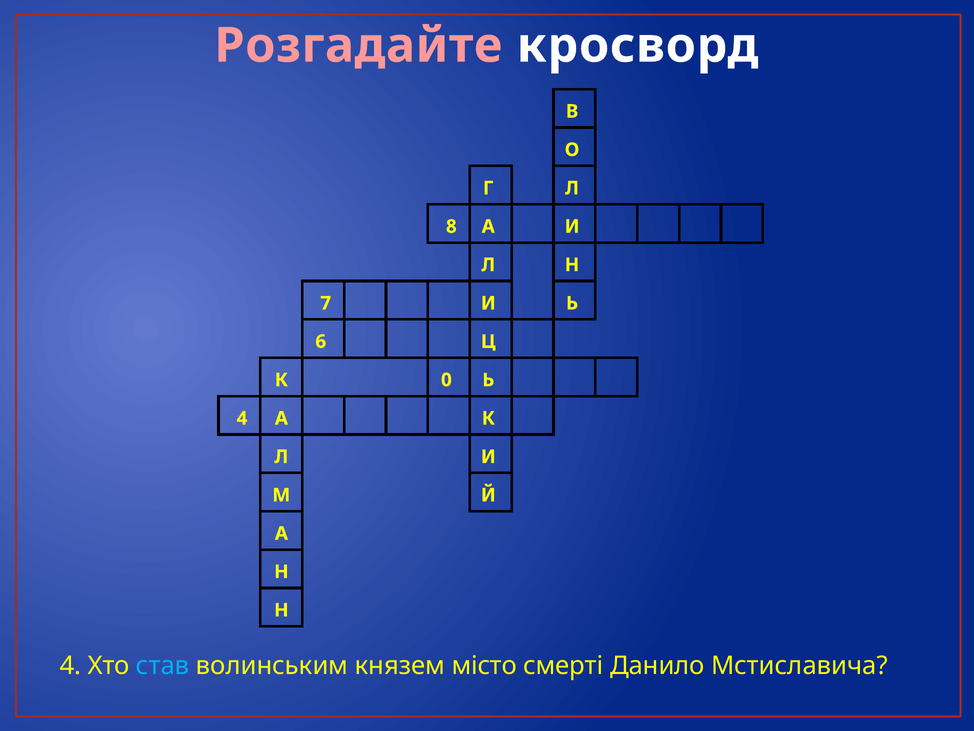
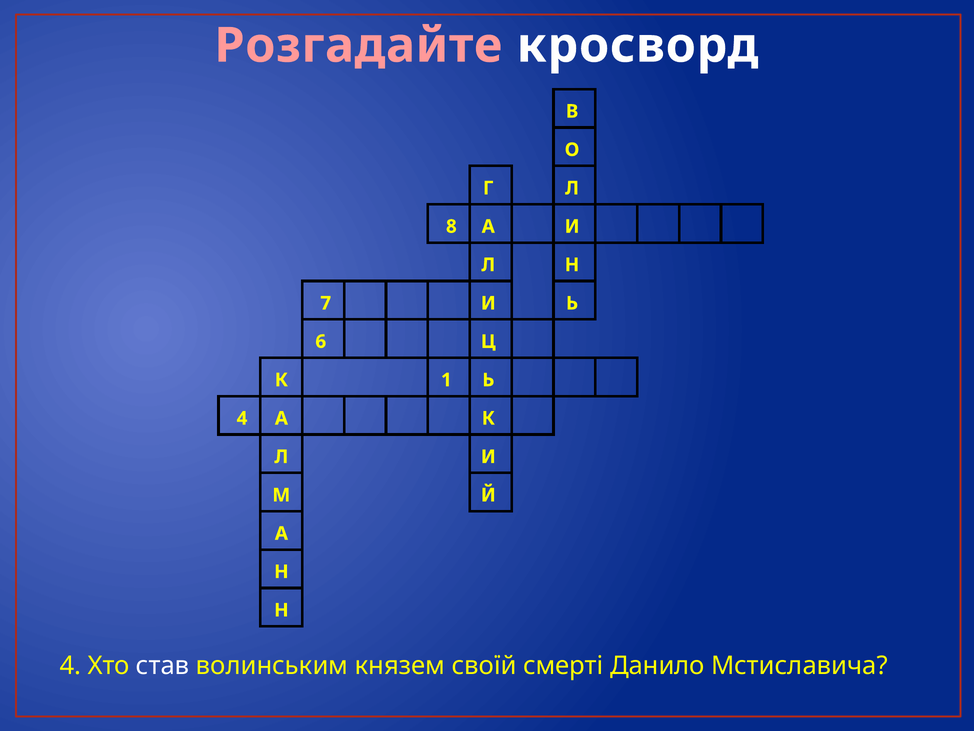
0: 0 -> 1
став colour: light blue -> white
місто: місто -> своїй
